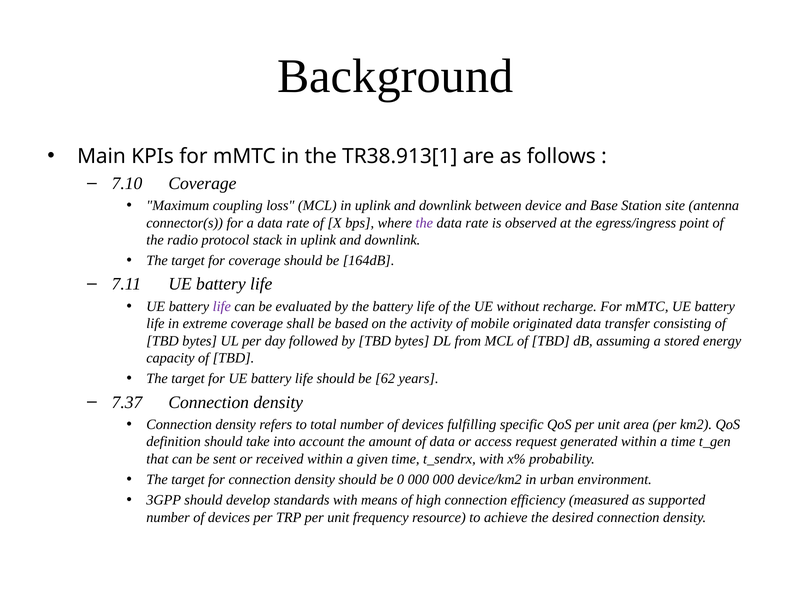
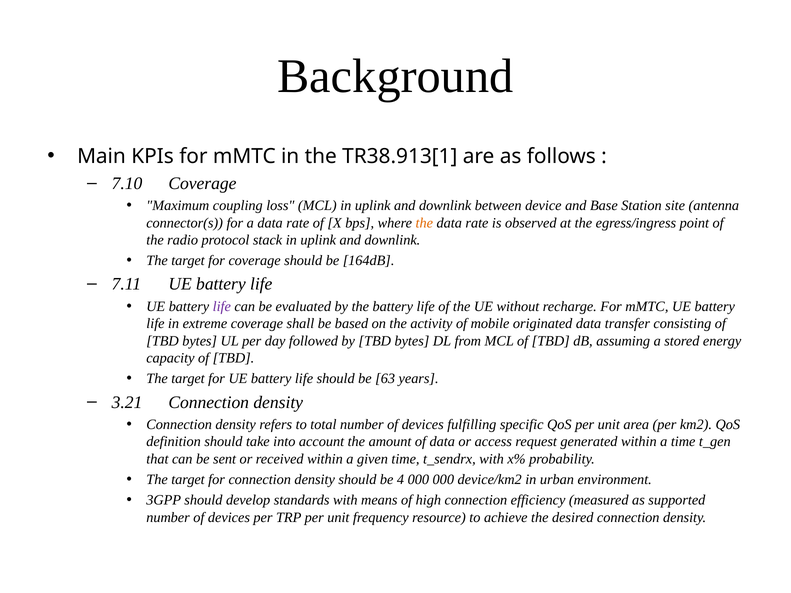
the at (424, 223) colour: purple -> orange
62: 62 -> 63
7.37: 7.37 -> 3.21
0: 0 -> 4
